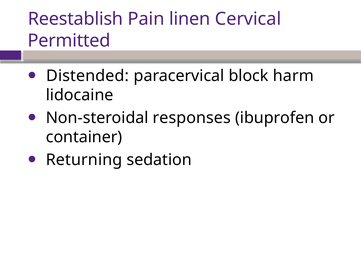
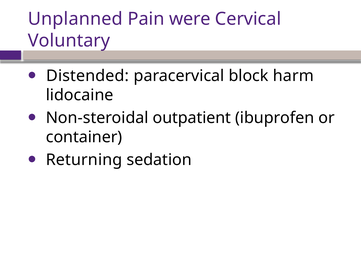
Reestablish: Reestablish -> Unplanned
linen: linen -> were
Permitted: Permitted -> Voluntary
responses: responses -> outpatient
